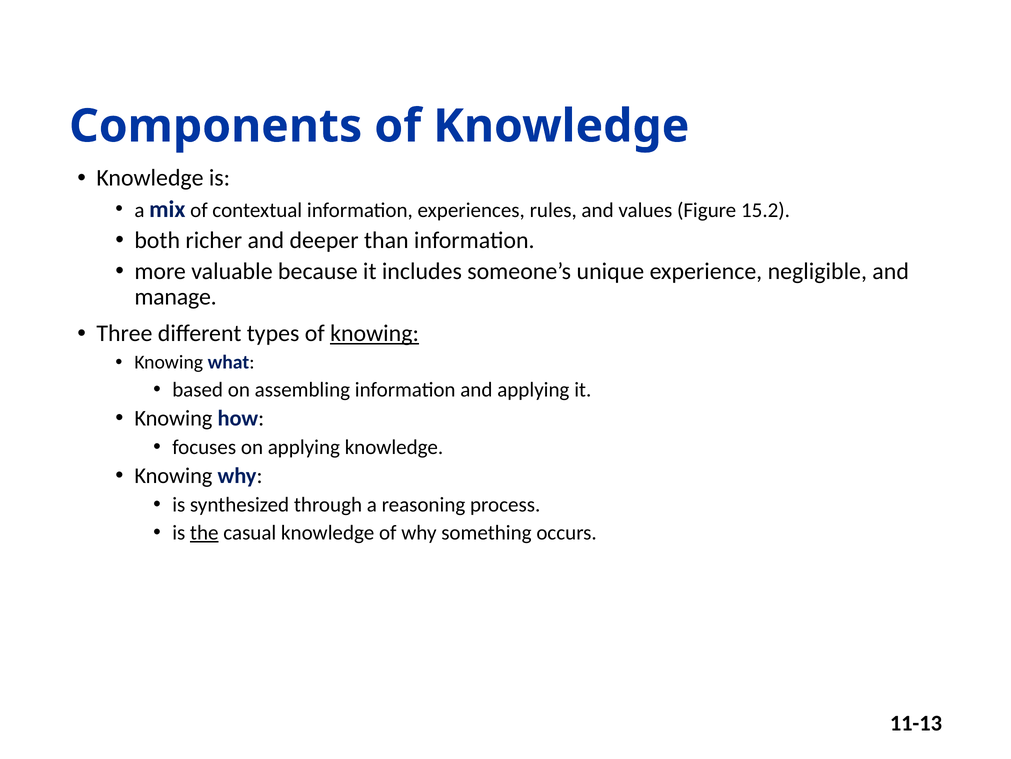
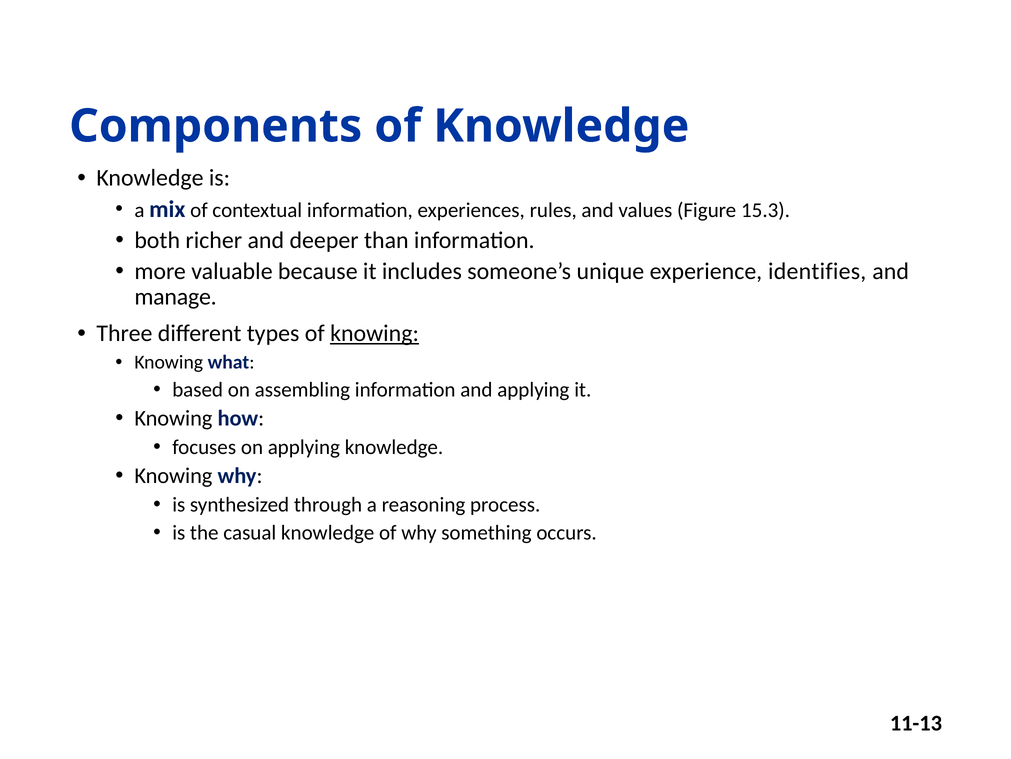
15.2: 15.2 -> 15.3
negligible: negligible -> identifies
the underline: present -> none
